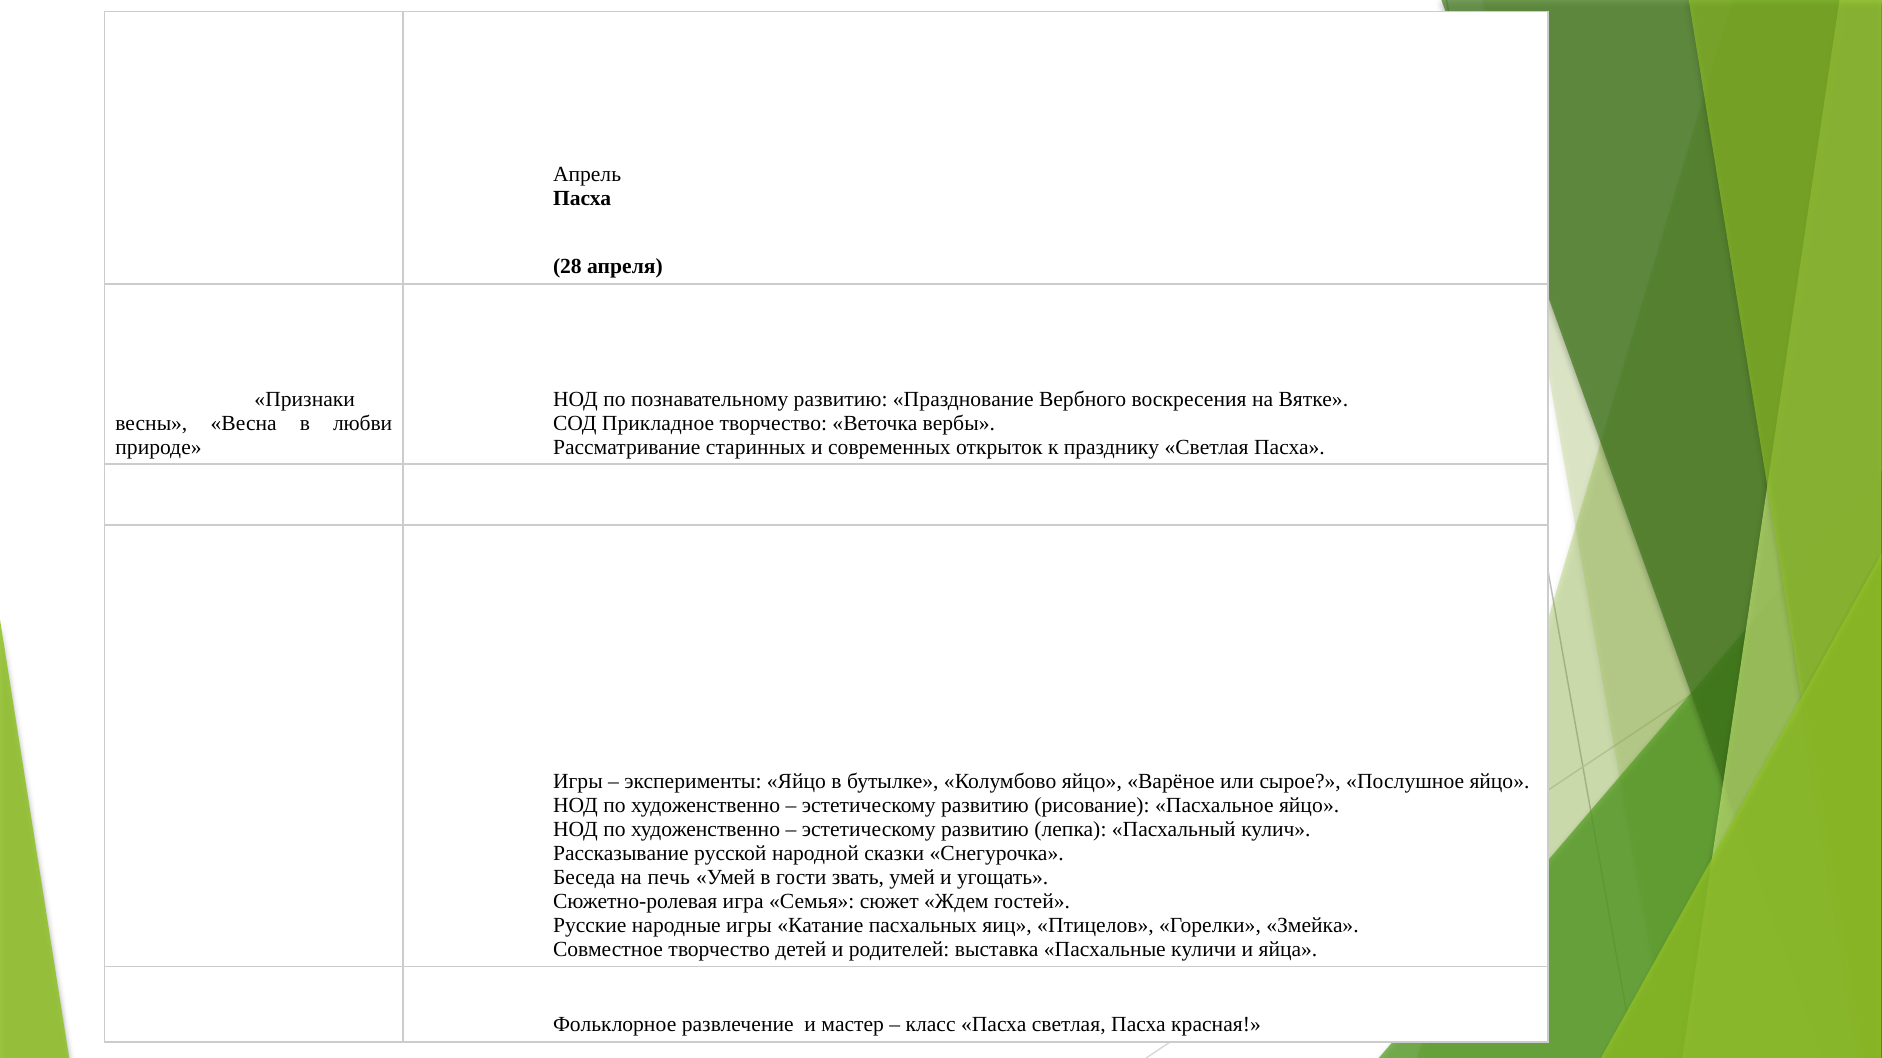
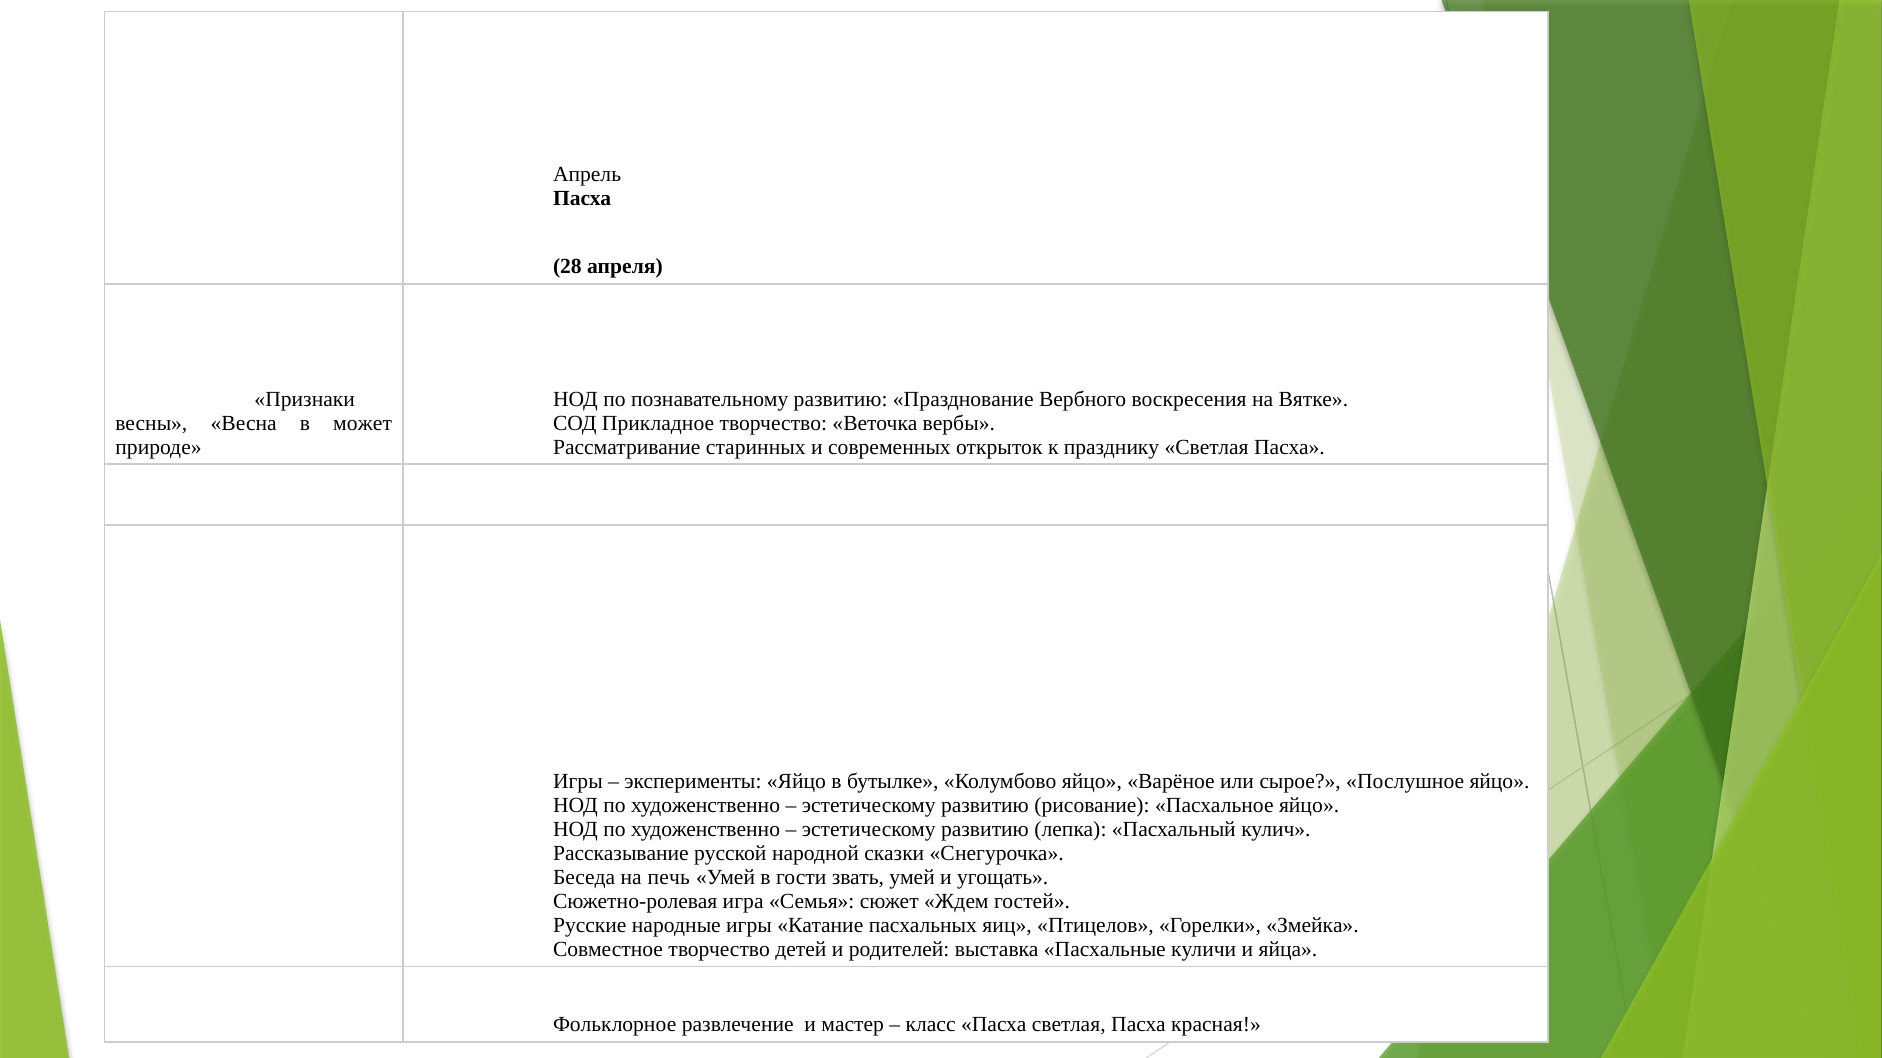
любви: любви -> может
